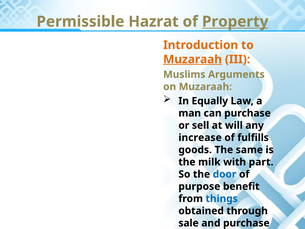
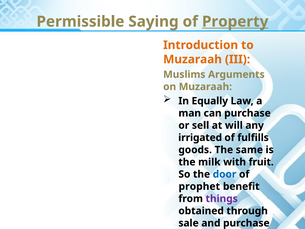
Hazrat: Hazrat -> Saying
Muzaraah at (193, 59) underline: present -> none
increase: increase -> irrigated
part: part -> fruit
purpose: purpose -> prophet
things colour: blue -> purple
